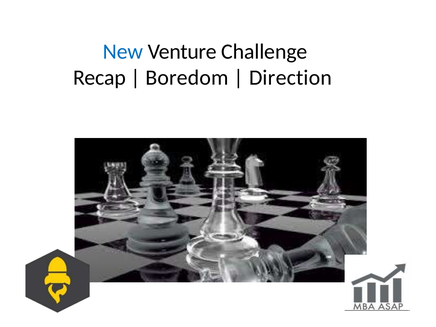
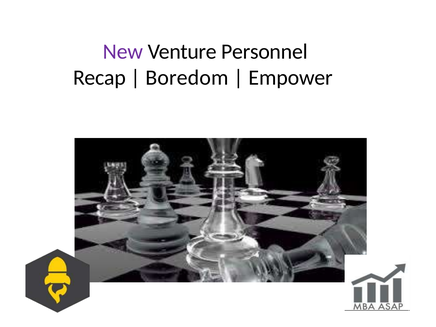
New colour: blue -> purple
Challenge: Challenge -> Personnel
Direction: Direction -> Empower
